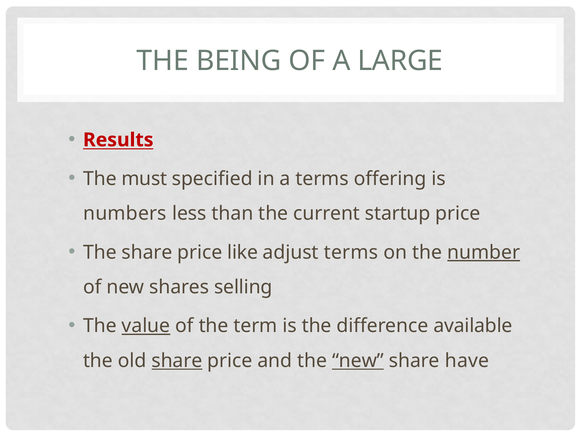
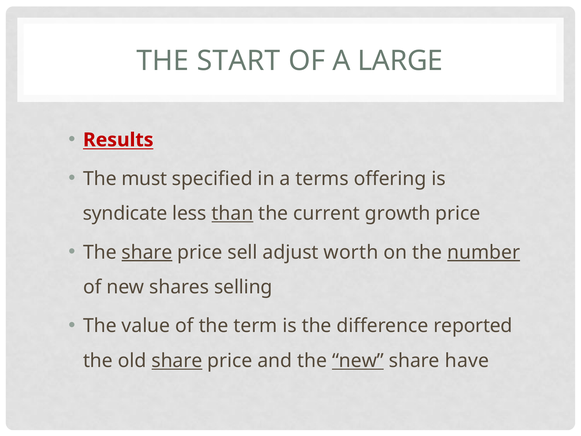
BEING: BEING -> START
numbers: numbers -> syndicate
than underline: none -> present
startup: startup -> growth
share at (147, 252) underline: none -> present
like: like -> sell
adjust terms: terms -> worth
value underline: present -> none
available: available -> reported
